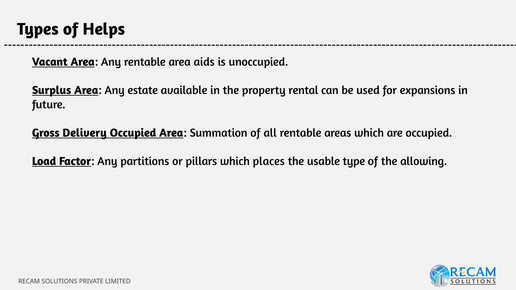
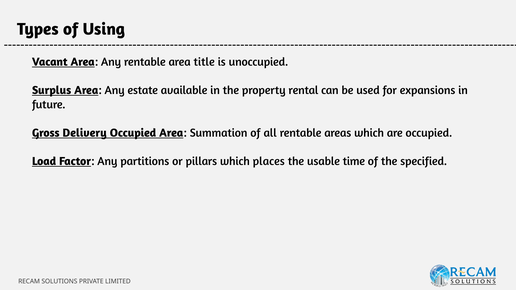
Helps: Helps -> Using
aids: aids -> title
type: type -> time
allowing: allowing -> specified
